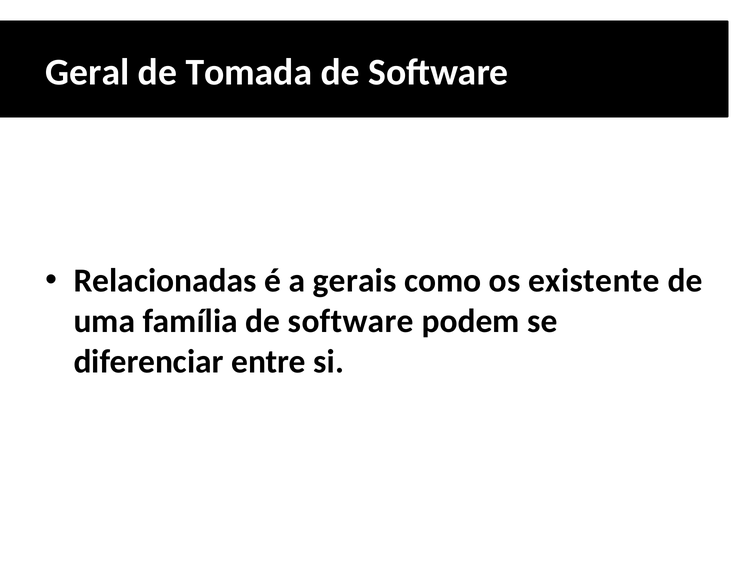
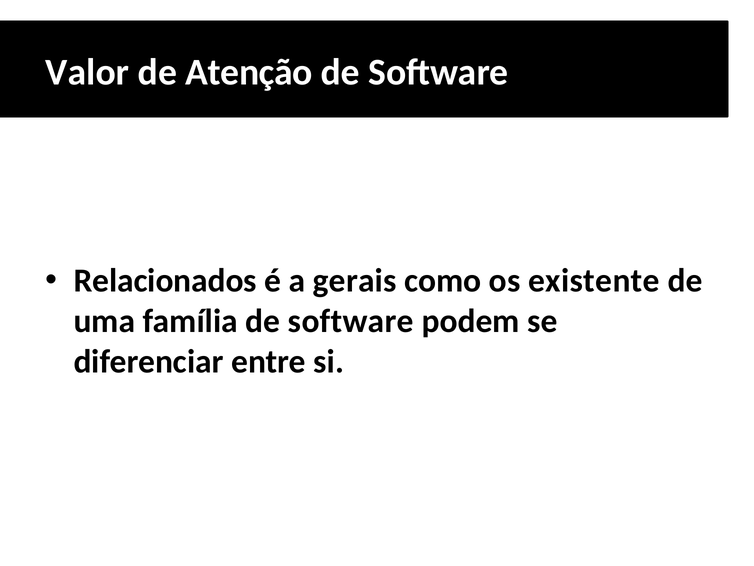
Geral: Geral -> Valor
Tomada: Tomada -> Atenção
Relacionadas: Relacionadas -> Relacionados
